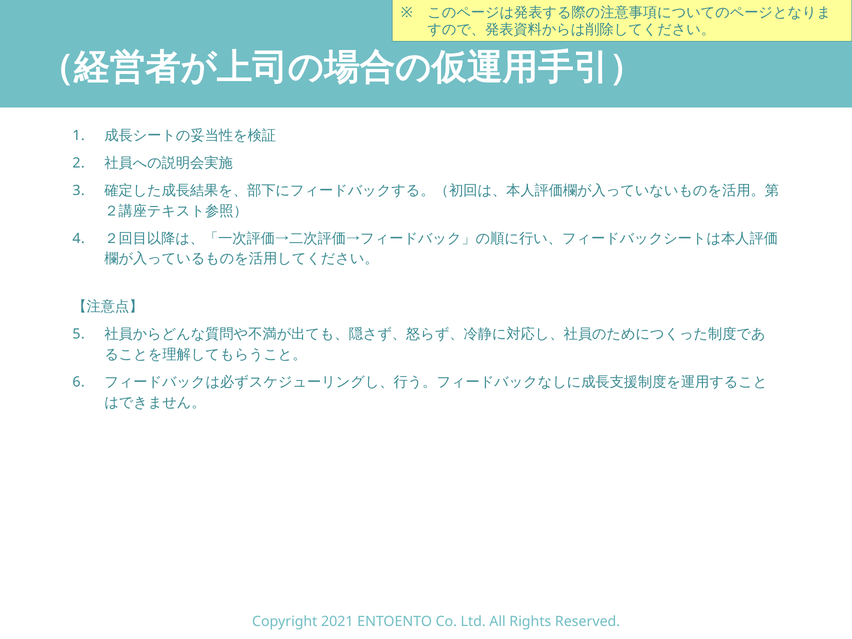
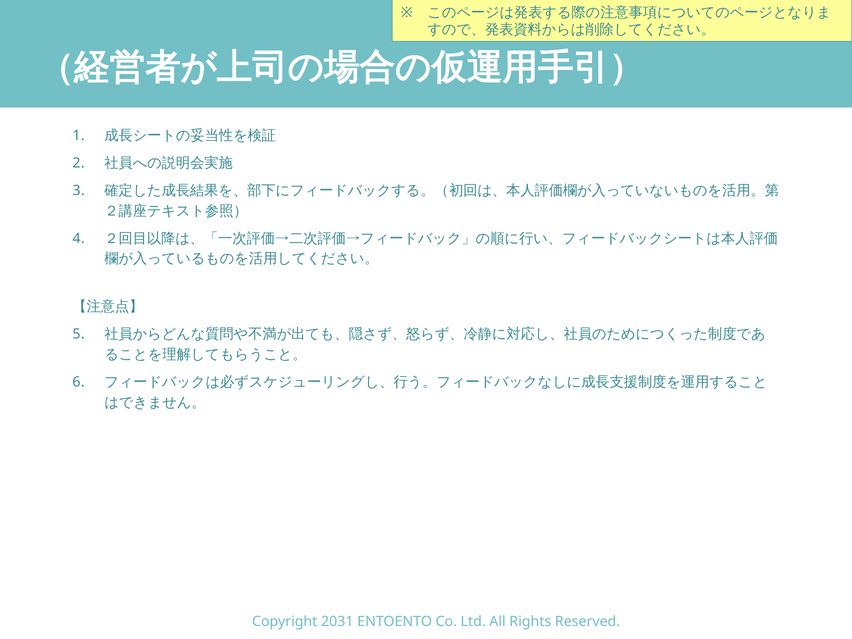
2021: 2021 -> 2031
